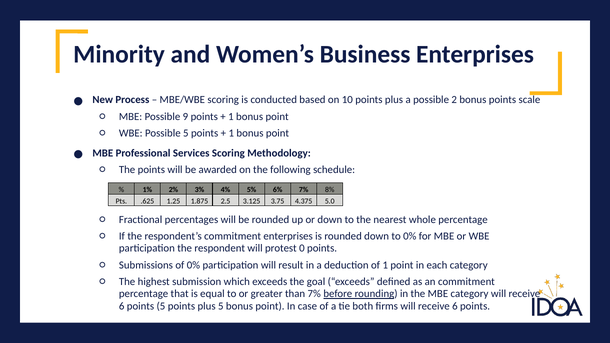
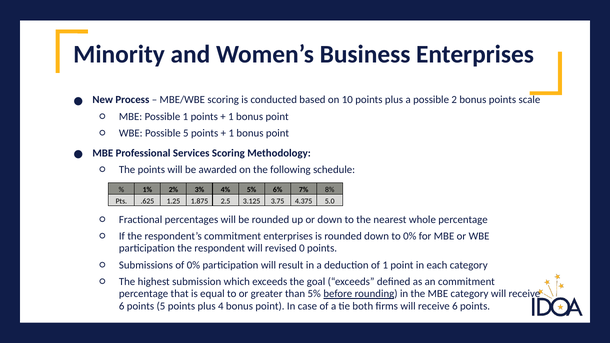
Possible 9: 9 -> 1
protest: protest -> revised
than 7%: 7% -> 5%
plus 5: 5 -> 4
